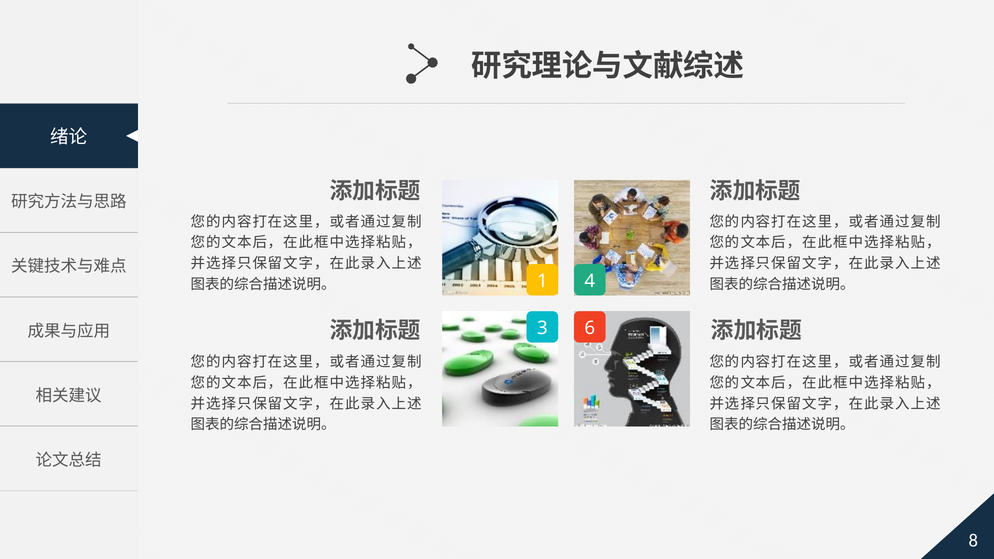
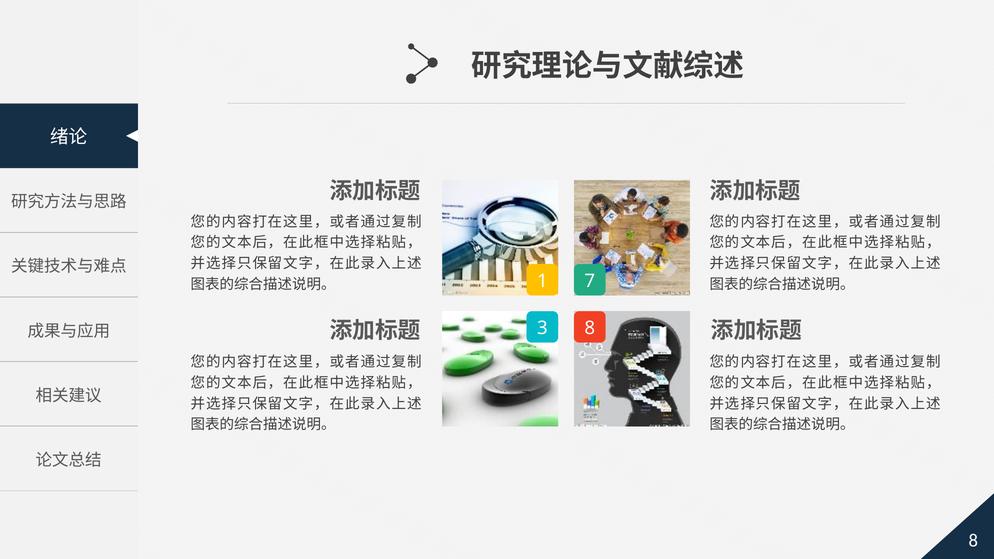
4: 4 -> 7
3 6: 6 -> 8
